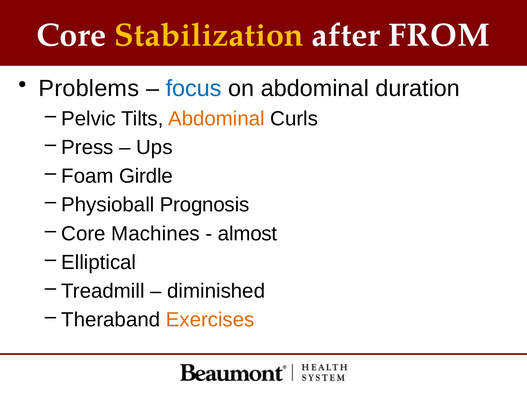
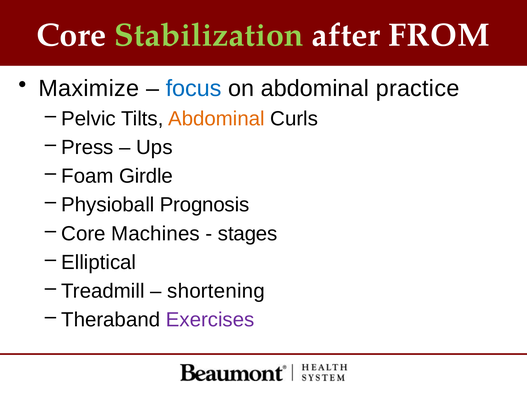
Stabilization colour: yellow -> light green
Problems: Problems -> Maximize
duration: duration -> practice
almost: almost -> stages
diminished: diminished -> shortening
Exercises colour: orange -> purple
